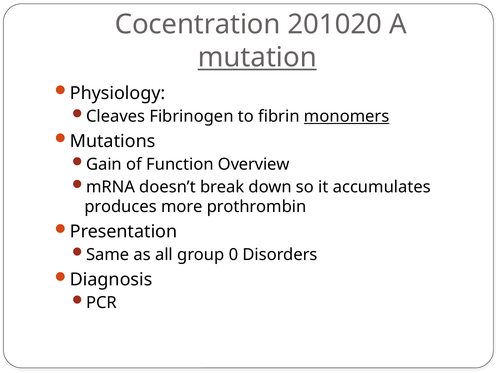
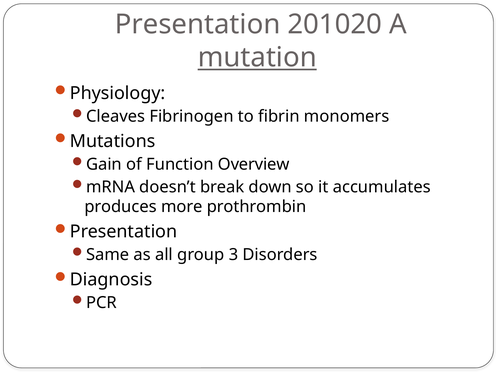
Cocentration at (198, 24): Cocentration -> Presentation
monomers underline: present -> none
0: 0 -> 3
